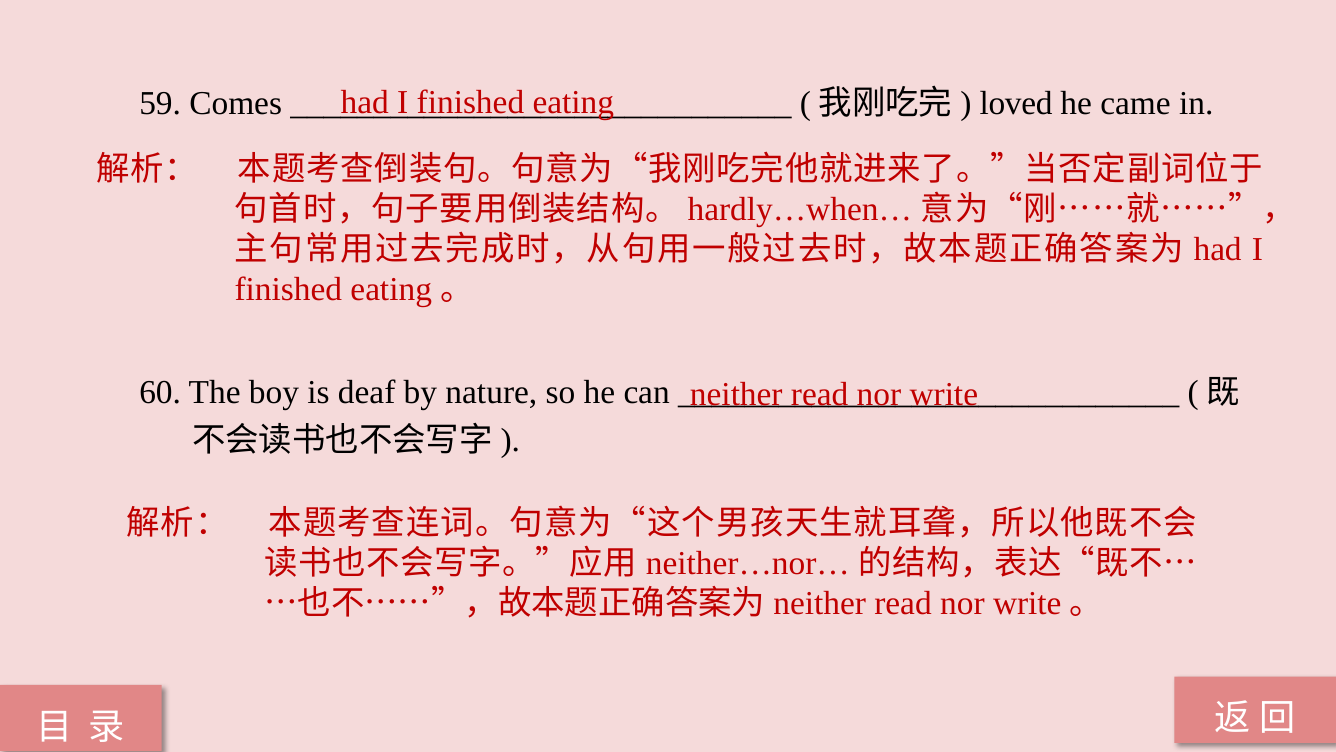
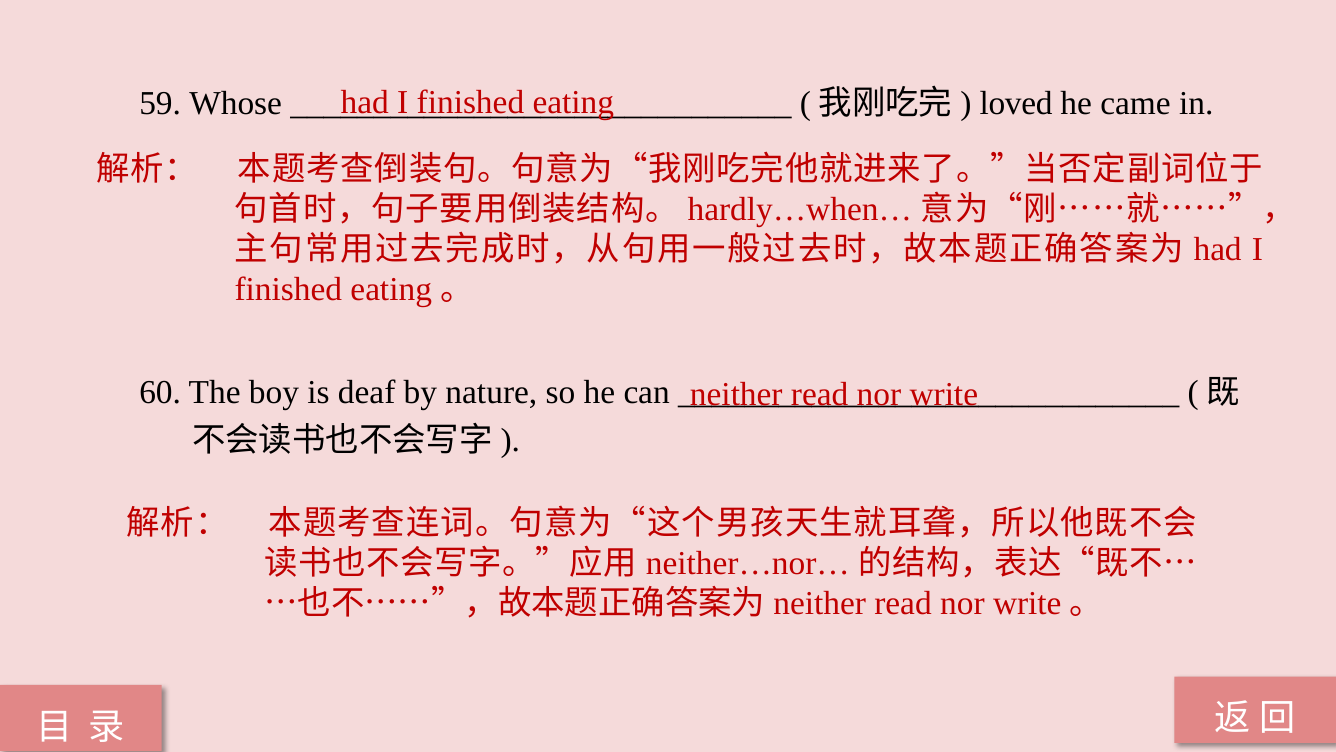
Comes: Comes -> Whose
